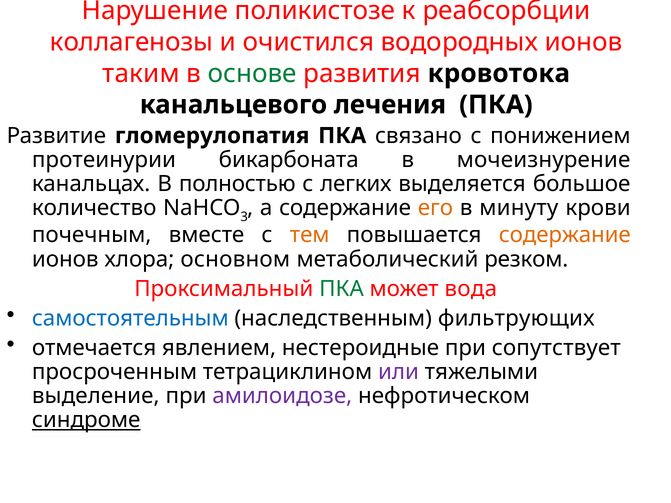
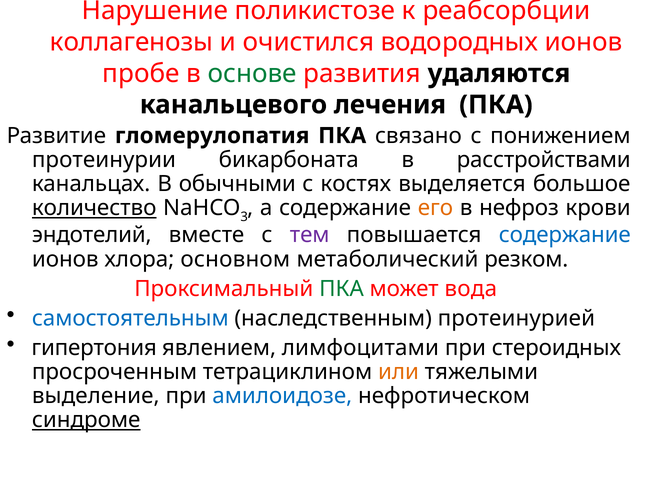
таким: таким -> пробе
кровотока: кровотока -> удаляются
мочеизнурение: мочеизнурение -> расстройствами
полностью: полностью -> обычными
легких: легких -> костях
количество underline: none -> present
минуту: минуту -> нефроз
почечным: почечным -> эндотелий
тем colour: orange -> purple
содержание at (565, 235) colour: orange -> blue
фильтрующих: фильтрующих -> протеинурией
отмечается: отмечается -> гипертония
нестероидные: нестероидные -> лимфоцитами
сопутствует: сопутствует -> стероидных
или colour: purple -> orange
амилоидозе colour: purple -> blue
